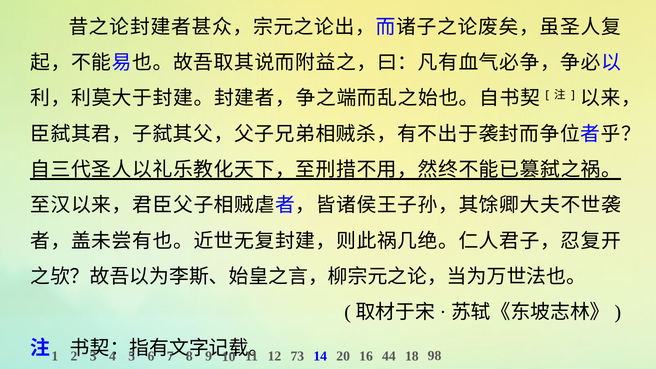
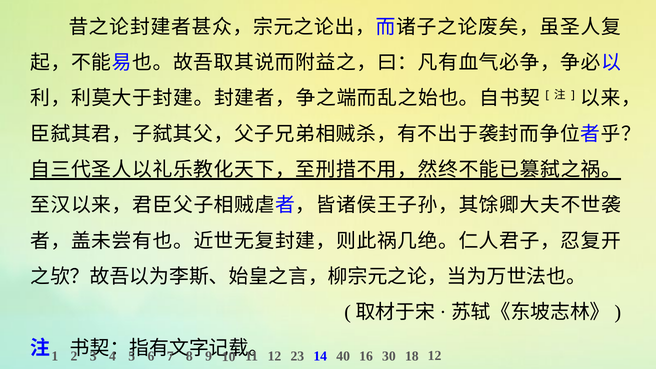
73: 73 -> 23
20: 20 -> 40
44: 44 -> 30
18 98: 98 -> 12
